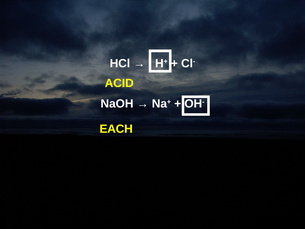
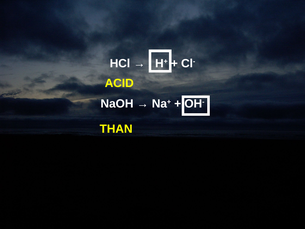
EACH: EACH -> THAN
